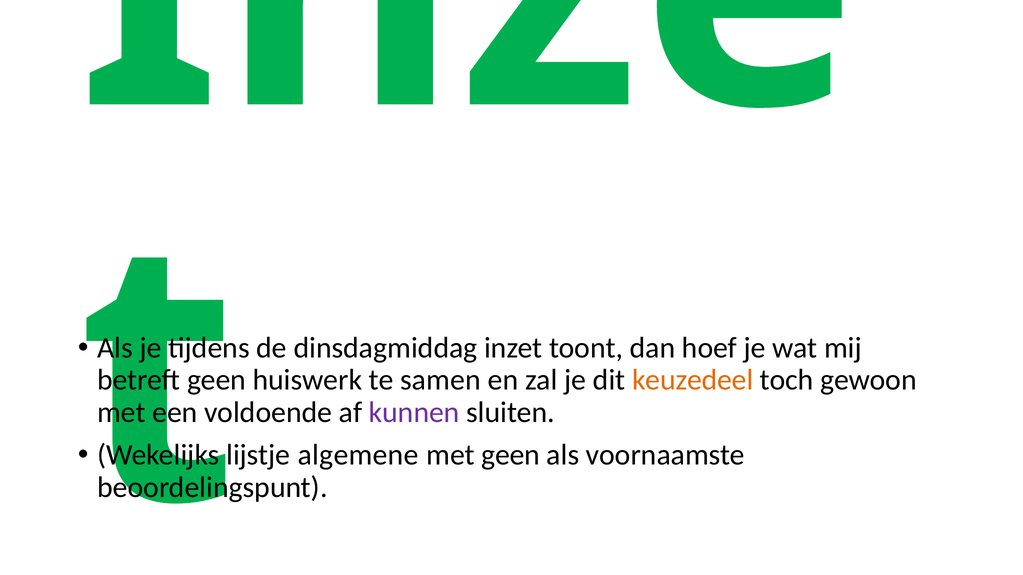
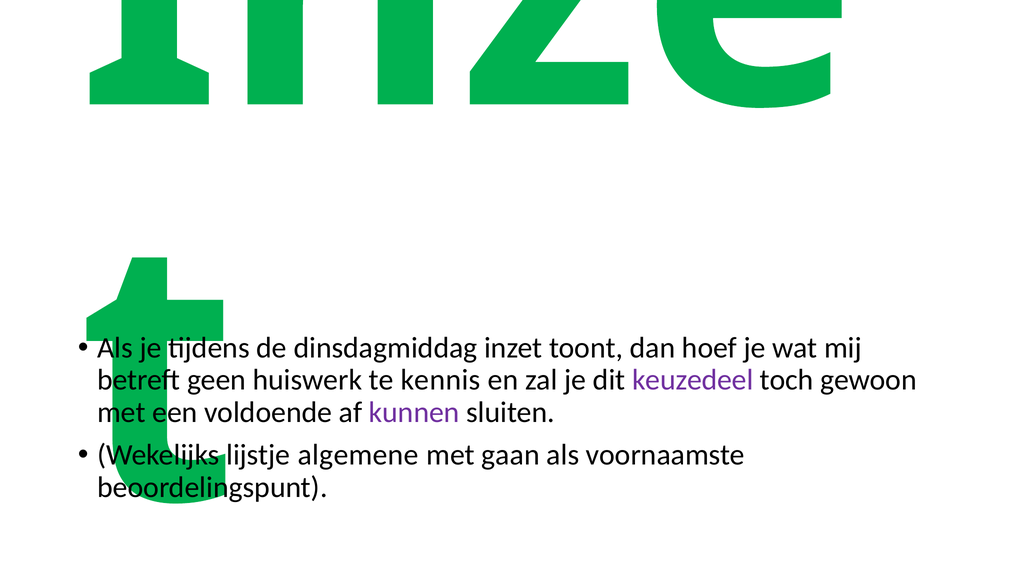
samen: samen -> kennis
keuzedeel colour: orange -> purple
met geen: geen -> gaan
